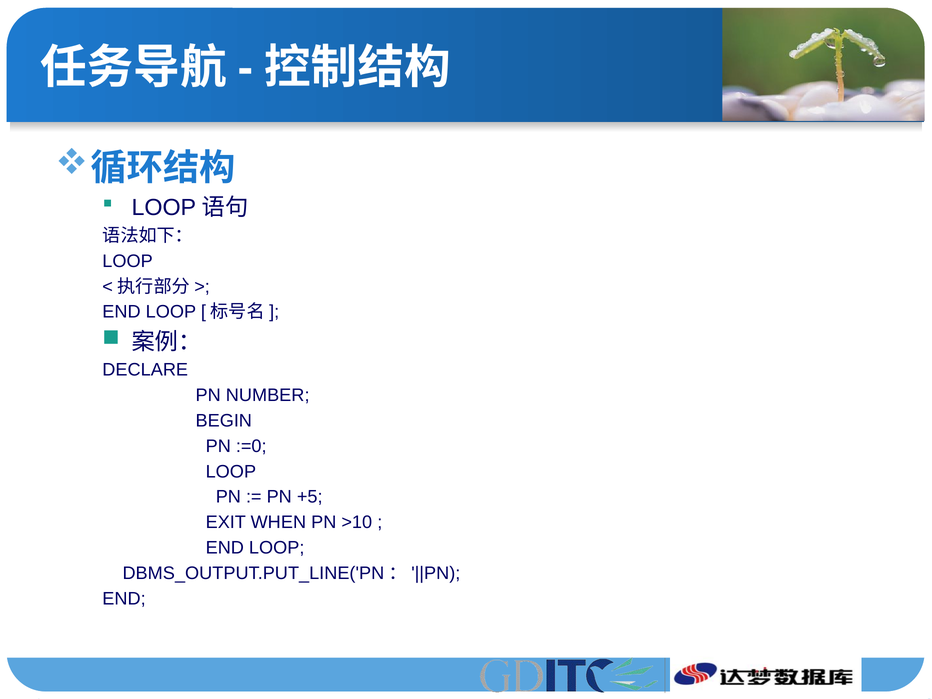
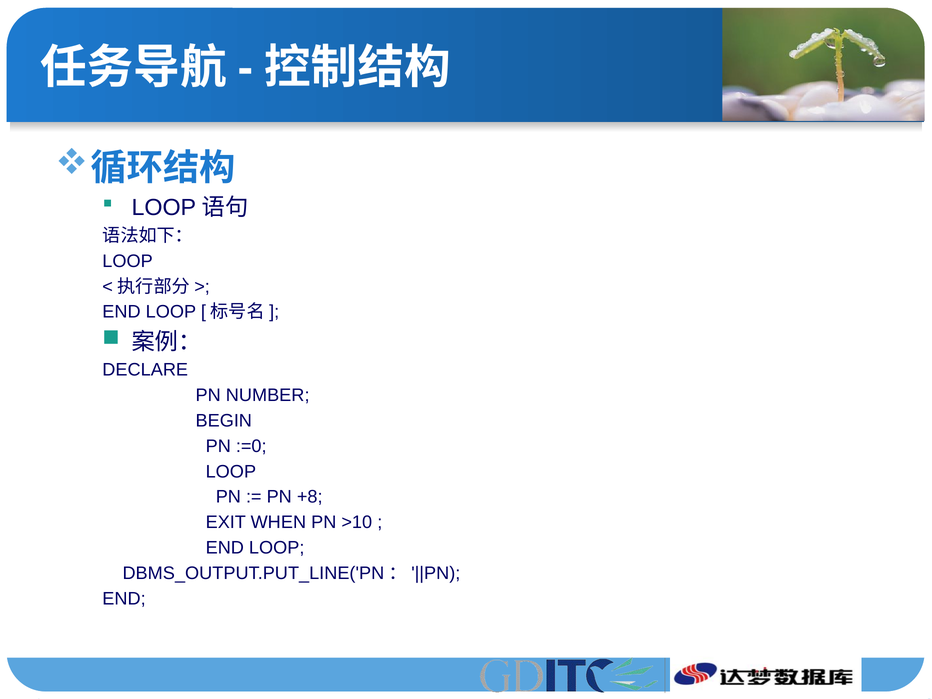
+5: +5 -> +8
